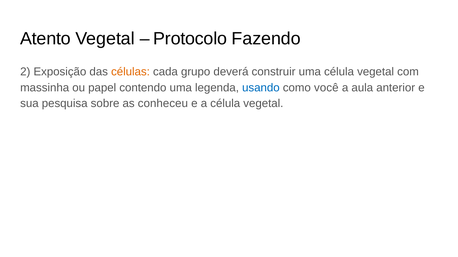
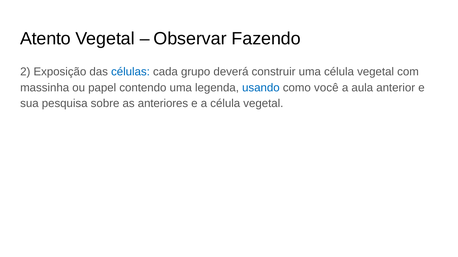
Protocolo: Protocolo -> Observar
células colour: orange -> blue
conheceu: conheceu -> anteriores
